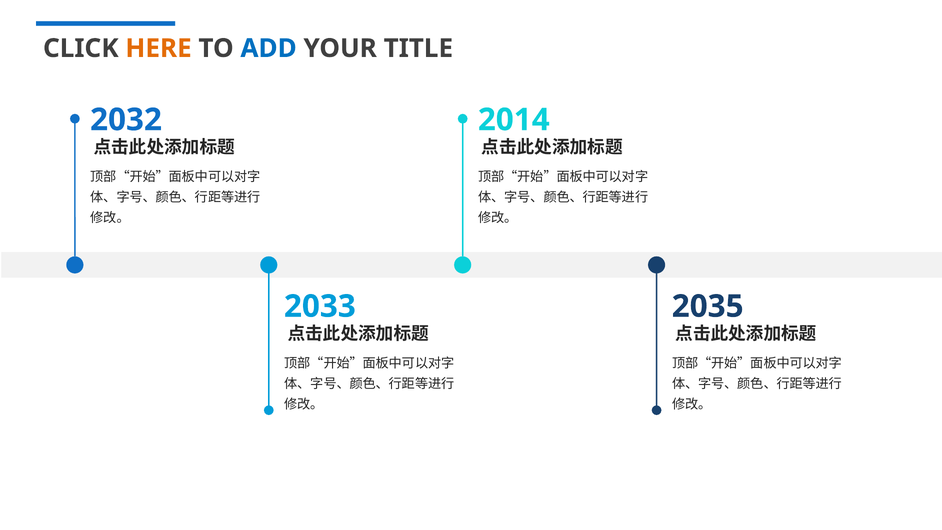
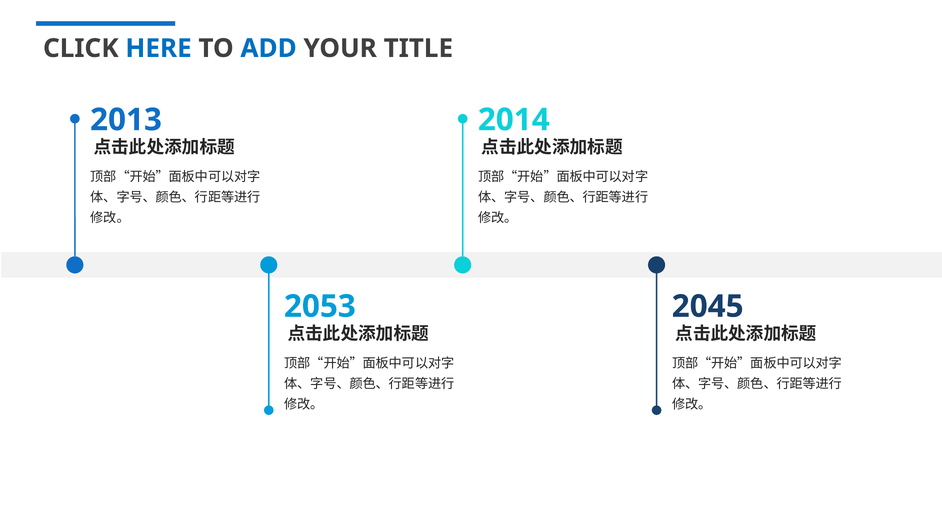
HERE colour: orange -> blue
2032: 2032 -> 2013
2033: 2033 -> 2053
2035: 2035 -> 2045
